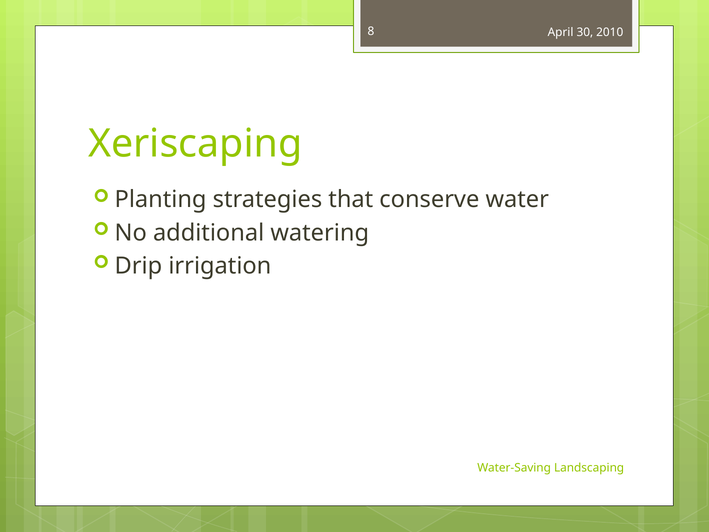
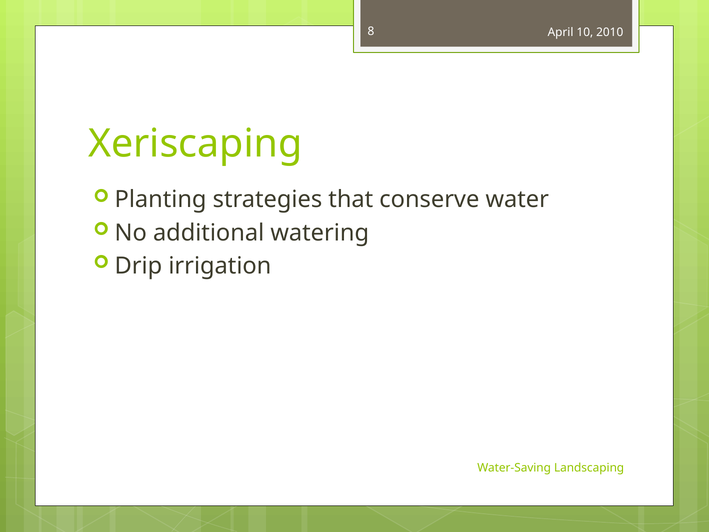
30: 30 -> 10
